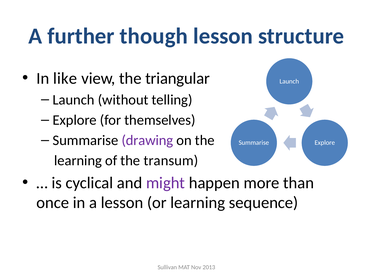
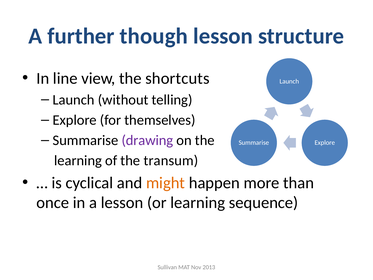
like: like -> line
triangular: triangular -> shortcuts
might colour: purple -> orange
